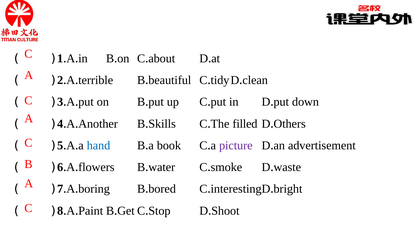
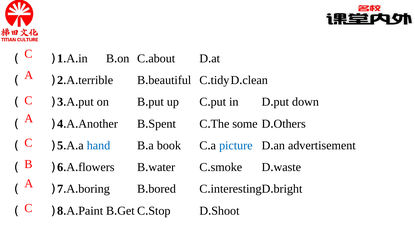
Skills: Skills -> Spent
filled: filled -> some
picture colour: purple -> blue
